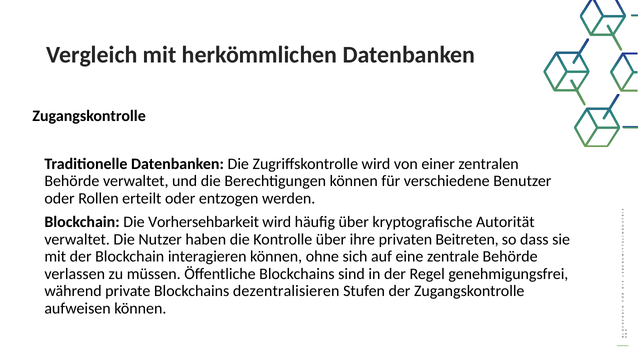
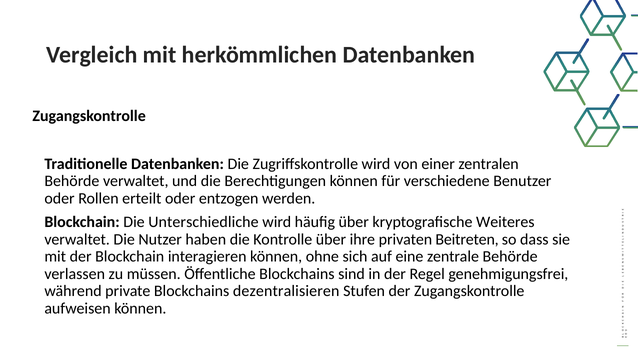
Vorhersehbarkeit: Vorhersehbarkeit -> Unterschiedliche
Autorität: Autorität -> Weiteres
